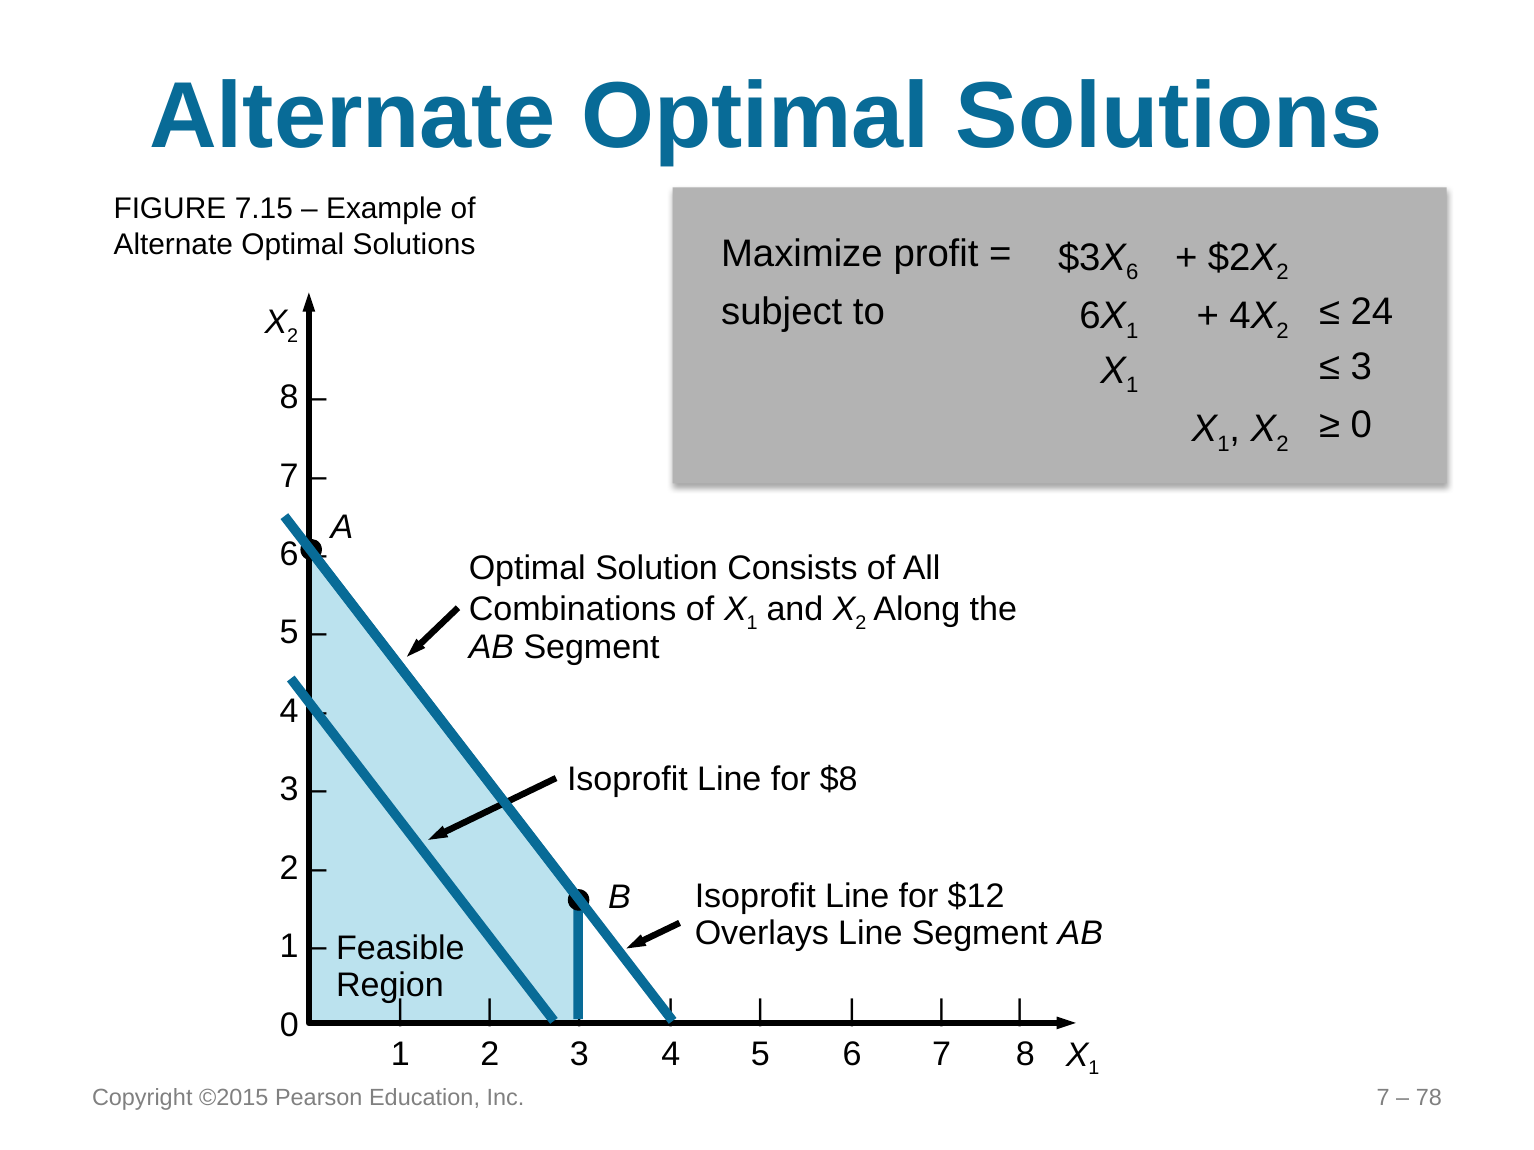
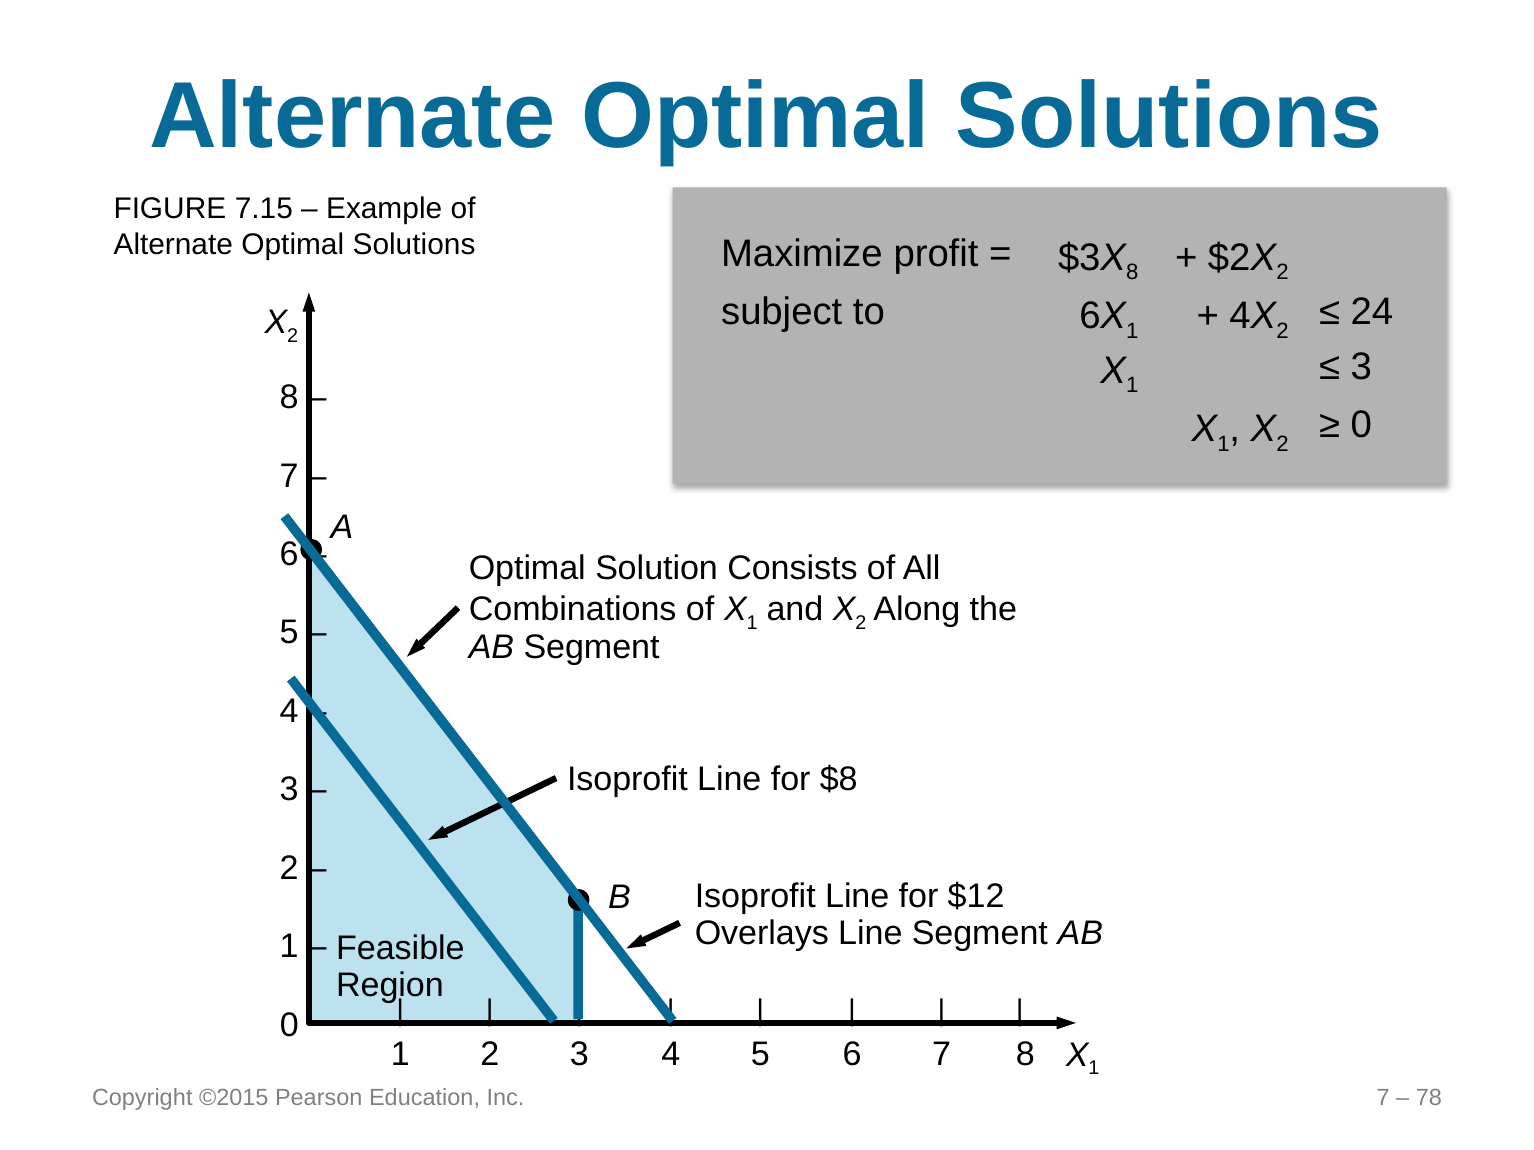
6 at (1132, 273): 6 -> 8
